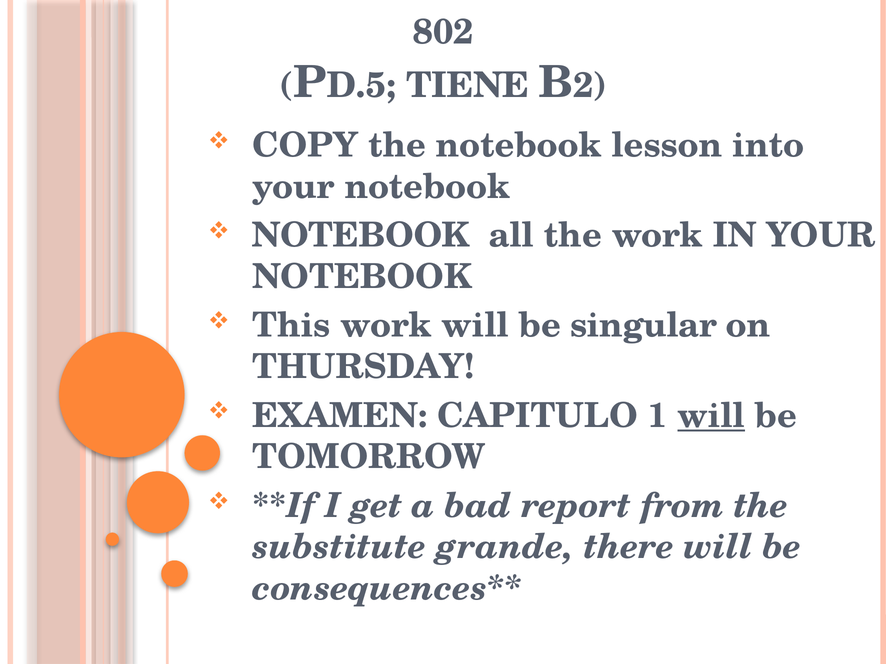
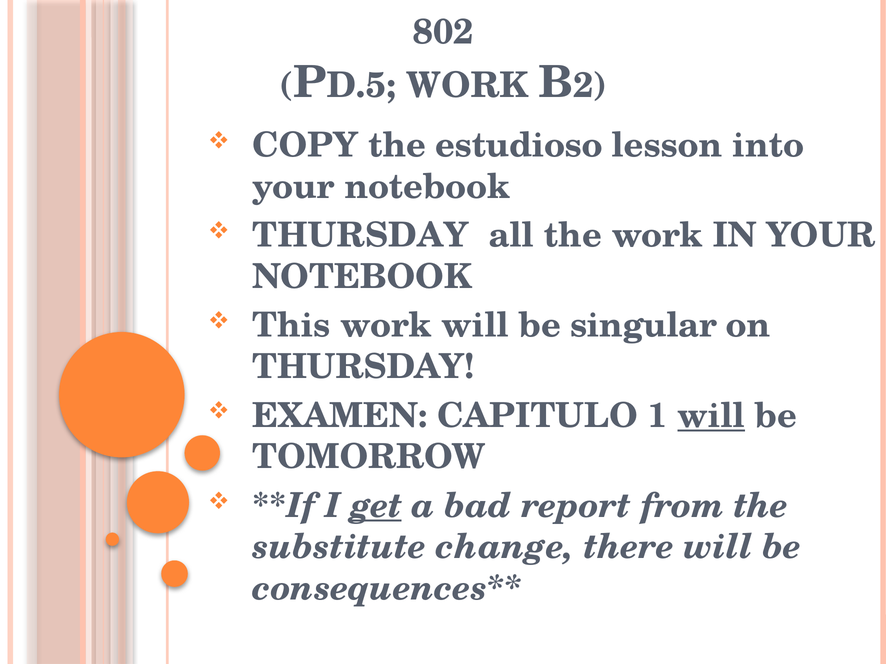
TIENE at (468, 85): TIENE -> WORK
the notebook: notebook -> estudioso
NOTEBOOK at (361, 236): NOTEBOOK -> THURSDAY
get underline: none -> present
grande: grande -> change
